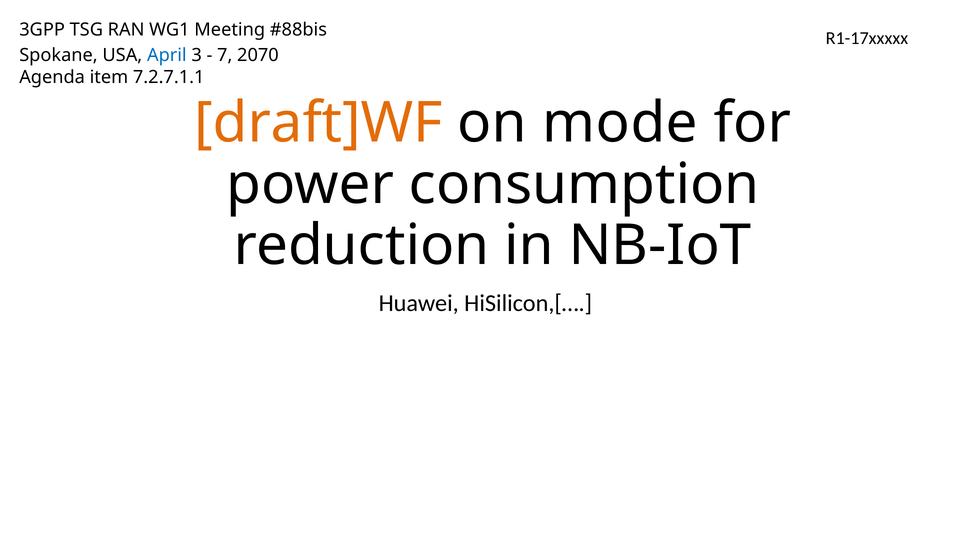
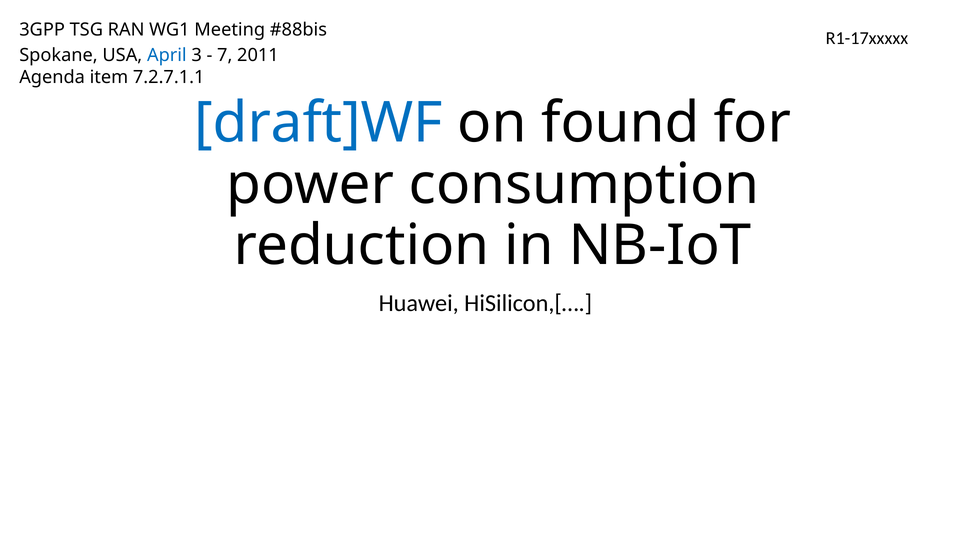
2070: 2070 -> 2011
draft]WF colour: orange -> blue
mode: mode -> found
